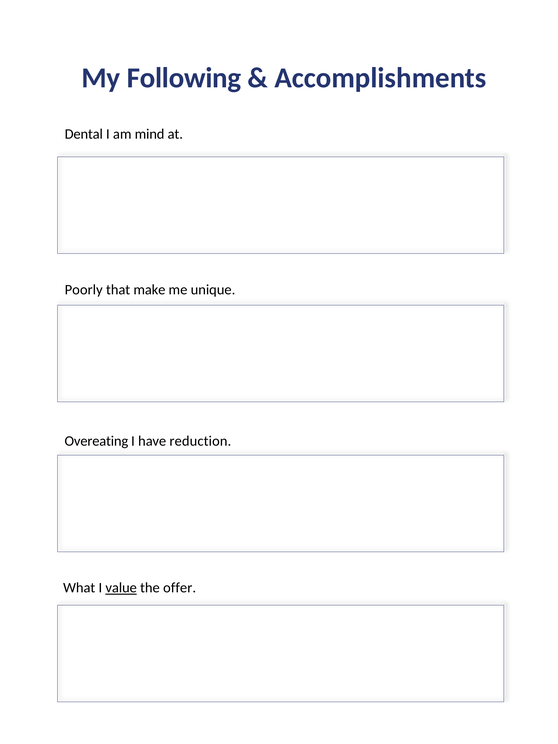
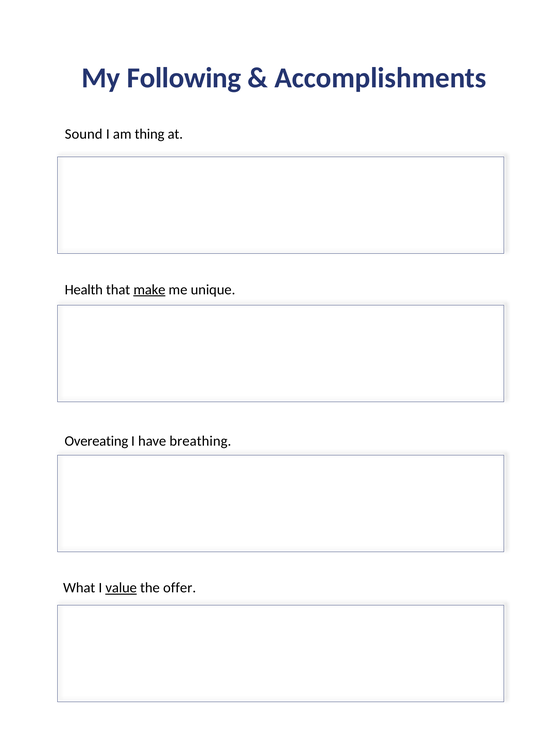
Dental: Dental -> Sound
mind: mind -> thing
Poorly: Poorly -> Health
make underline: none -> present
reduction: reduction -> breathing
